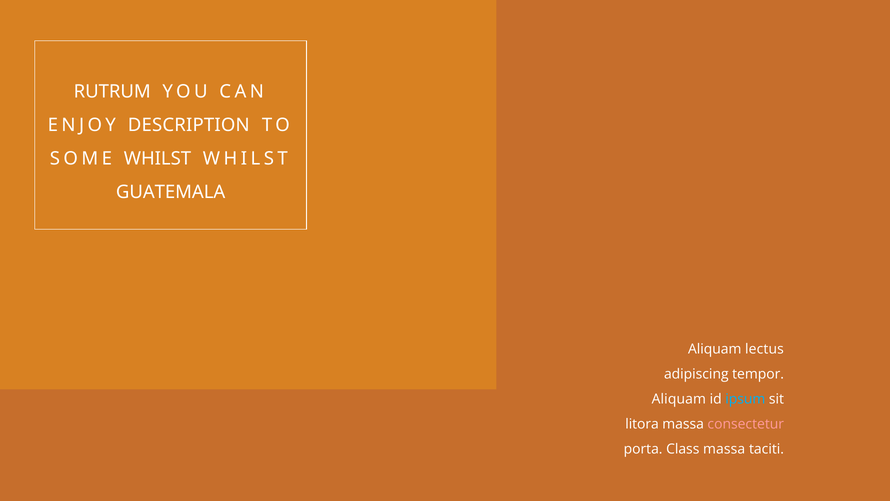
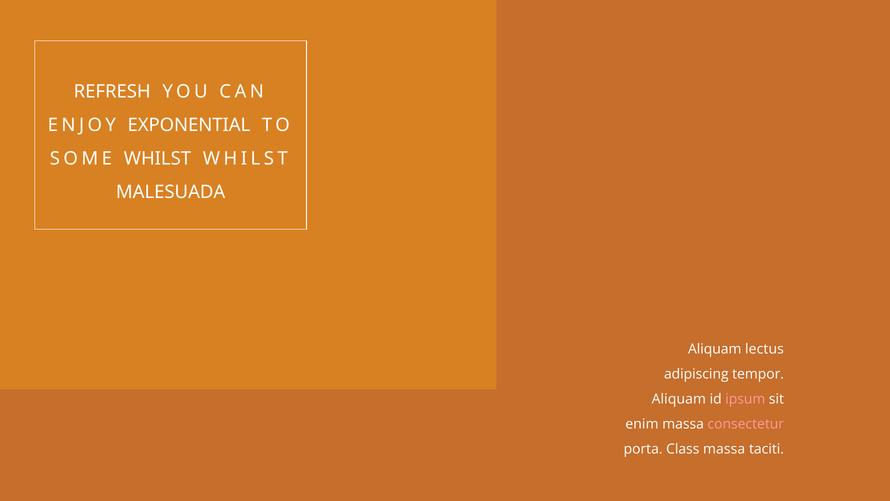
RUTRUM: RUTRUM -> REFRESH
DESCRIPTION: DESCRIPTION -> EXPONENTIAL
GUATEMALA: GUATEMALA -> MALESUADA
ipsum colour: light blue -> pink
litora: litora -> enim
